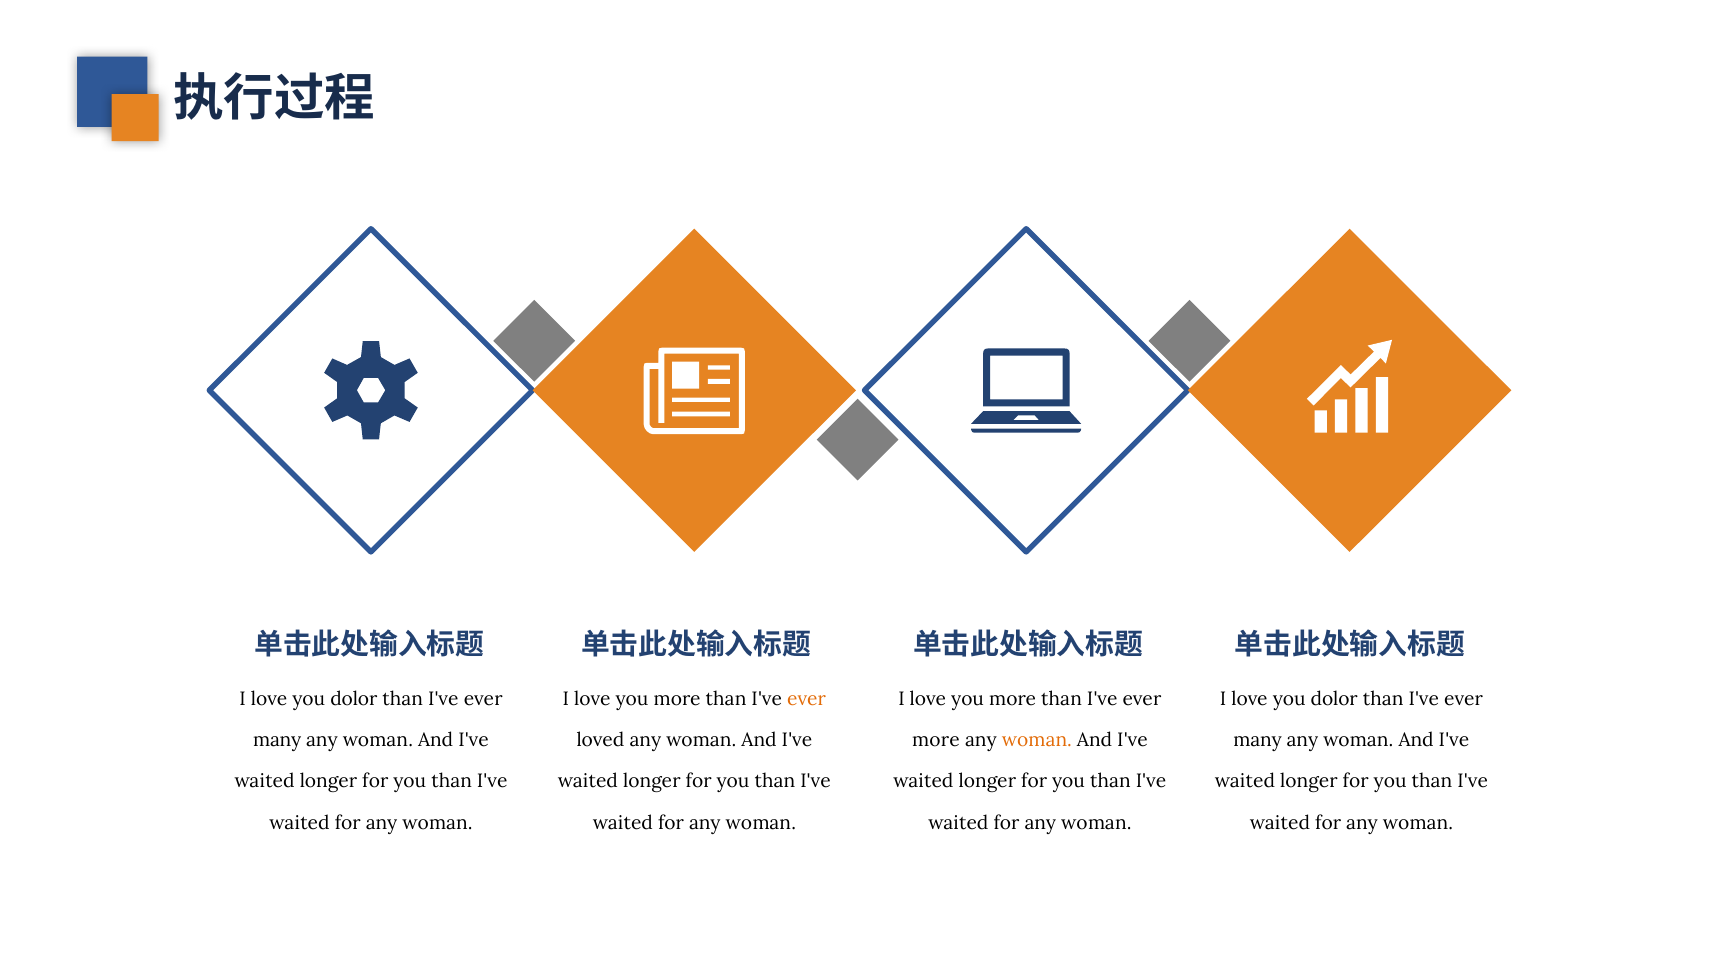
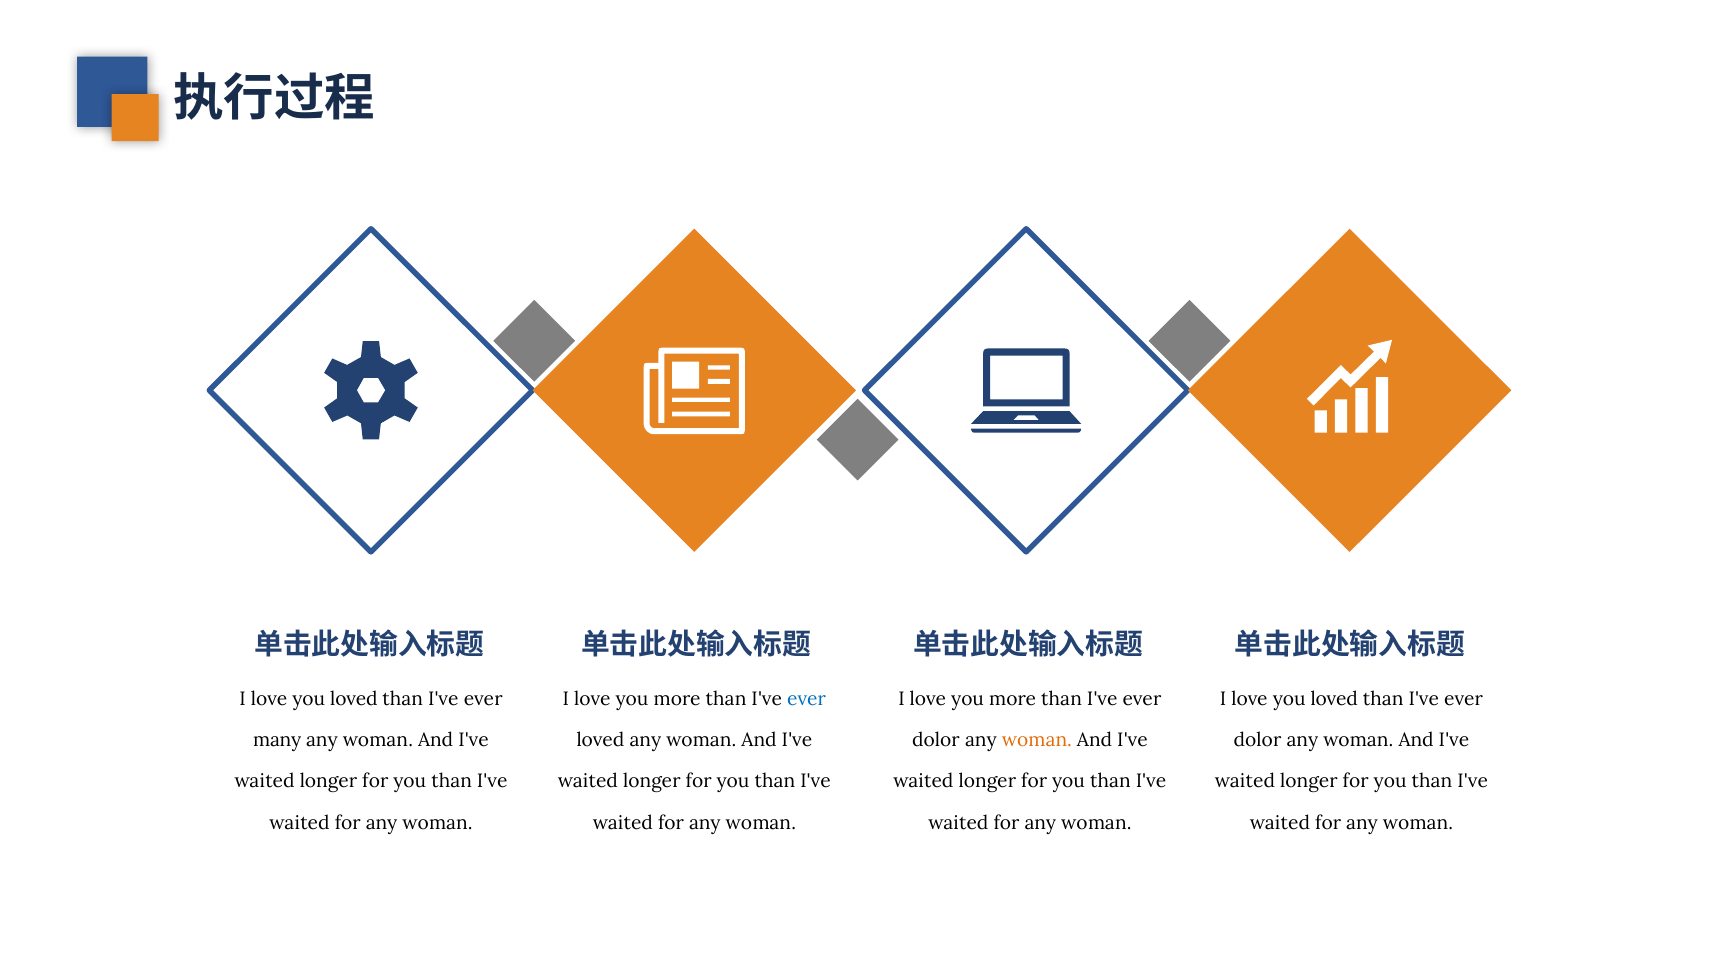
dolor at (354, 699): dolor -> loved
ever at (807, 699) colour: orange -> blue
dolor at (1334, 699): dolor -> loved
more at (936, 741): more -> dolor
many at (1258, 741): many -> dolor
